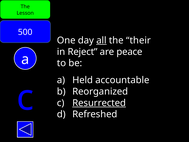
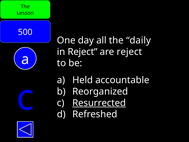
all underline: present -> none
their: their -> daily
are peace: peace -> reject
